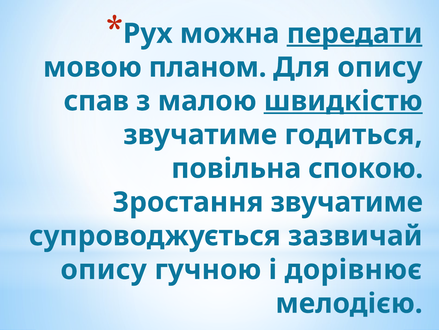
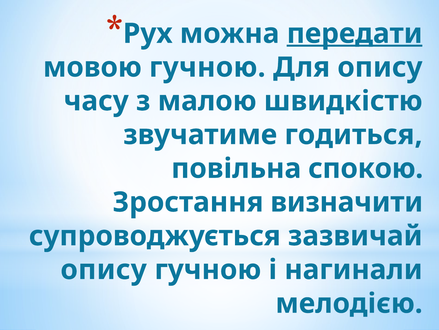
мовою планом: планом -> гучною
спав: спав -> часу
швидкістю underline: present -> none
Зростання звучатиме: звучатиме -> визначити
дорівнює: дорівнює -> нагинали
